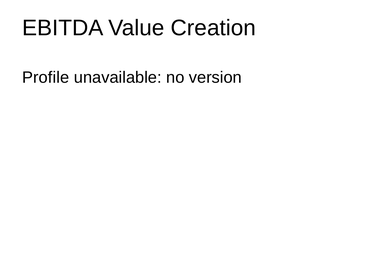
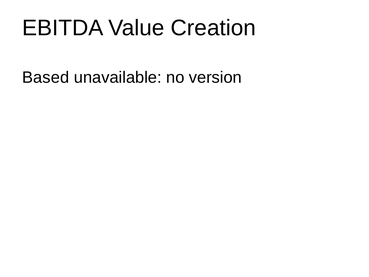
Profile: Profile -> Based
